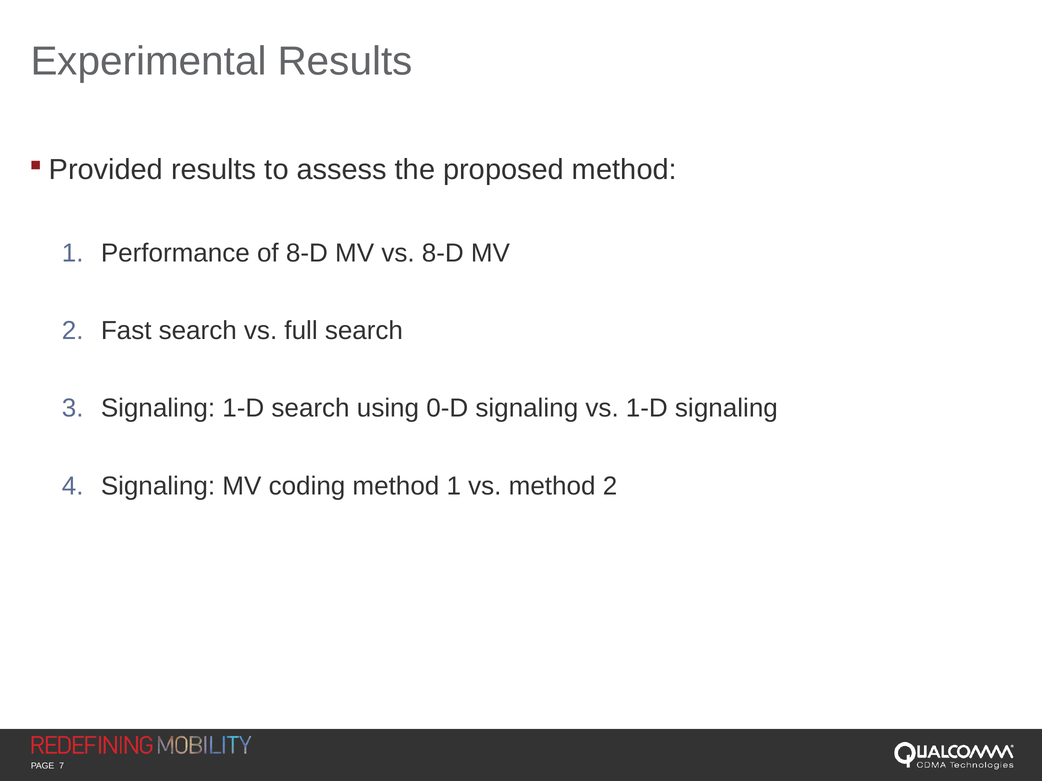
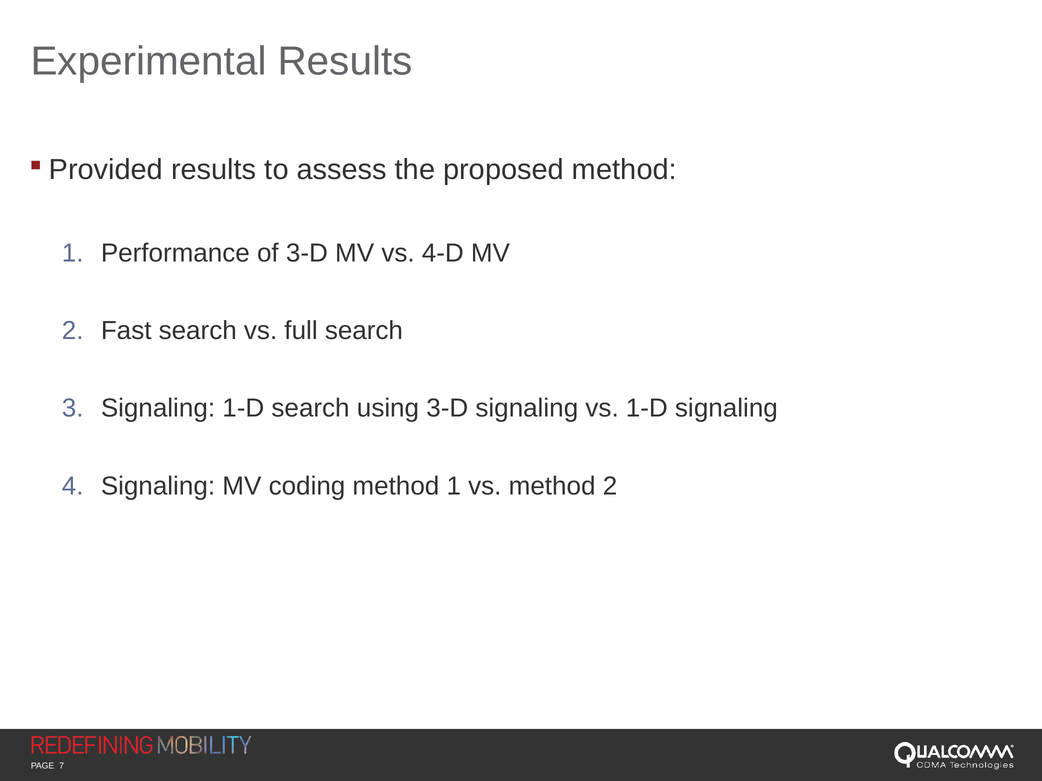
of 8-D: 8-D -> 3-D
vs 8-D: 8-D -> 4-D
using 0-D: 0-D -> 3-D
